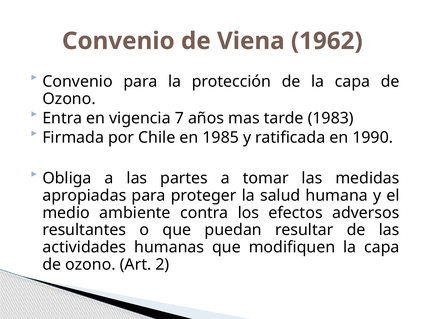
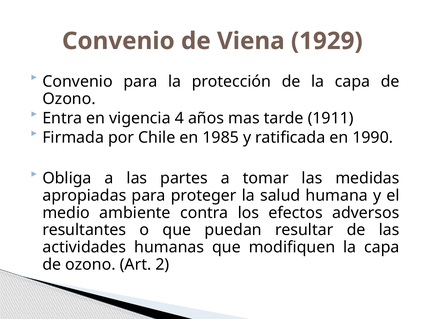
1962: 1962 -> 1929
7: 7 -> 4
1983: 1983 -> 1911
